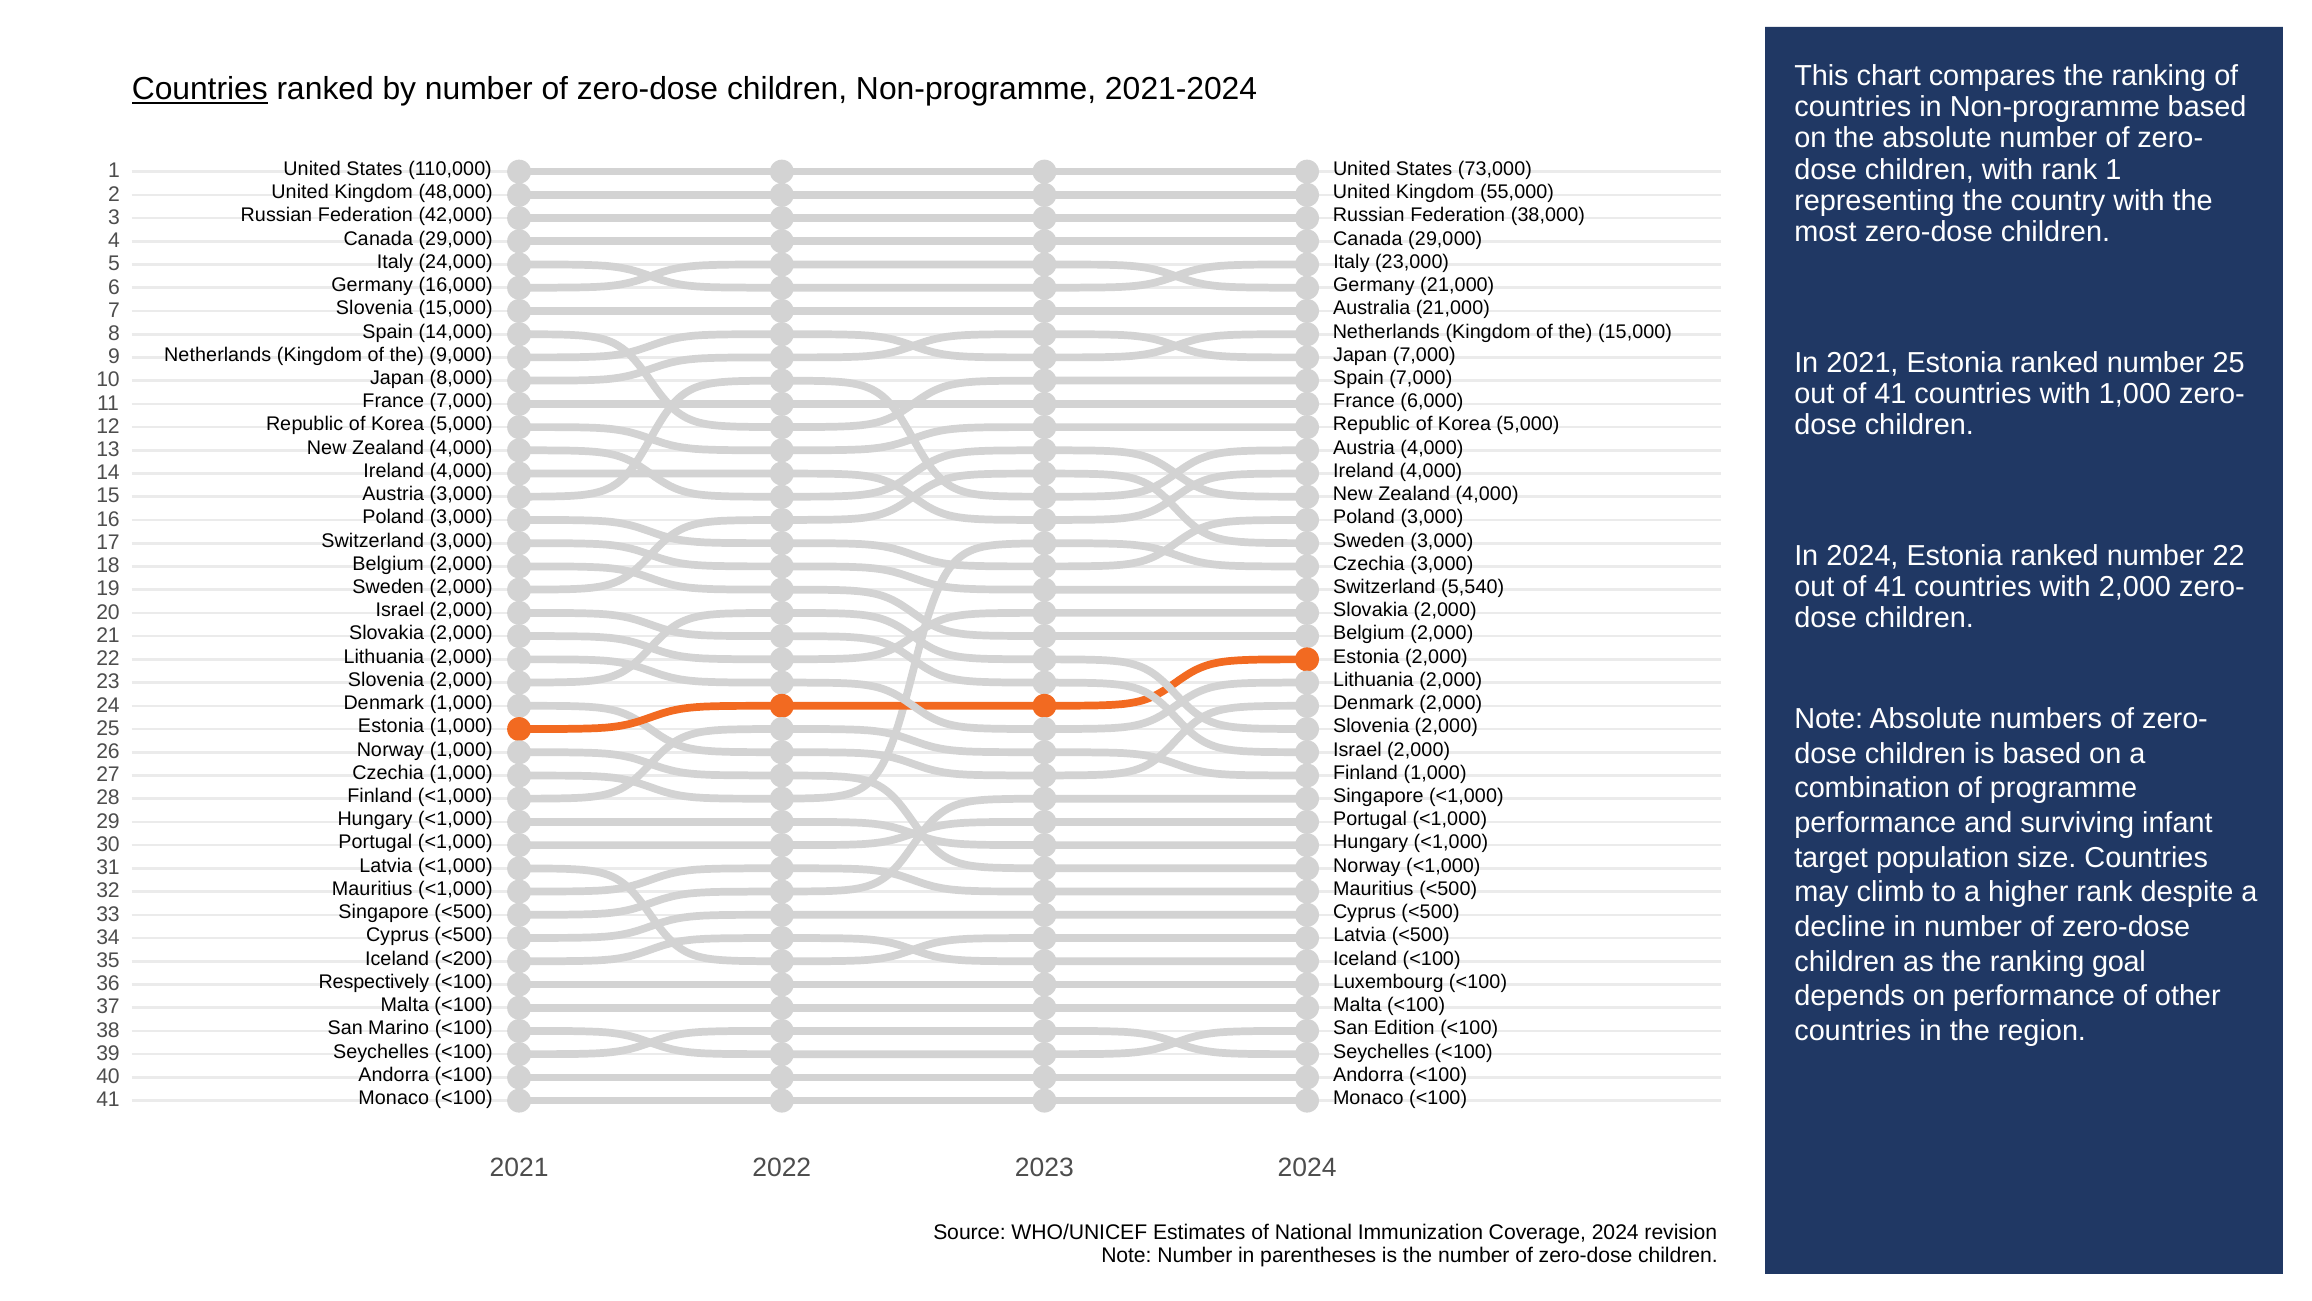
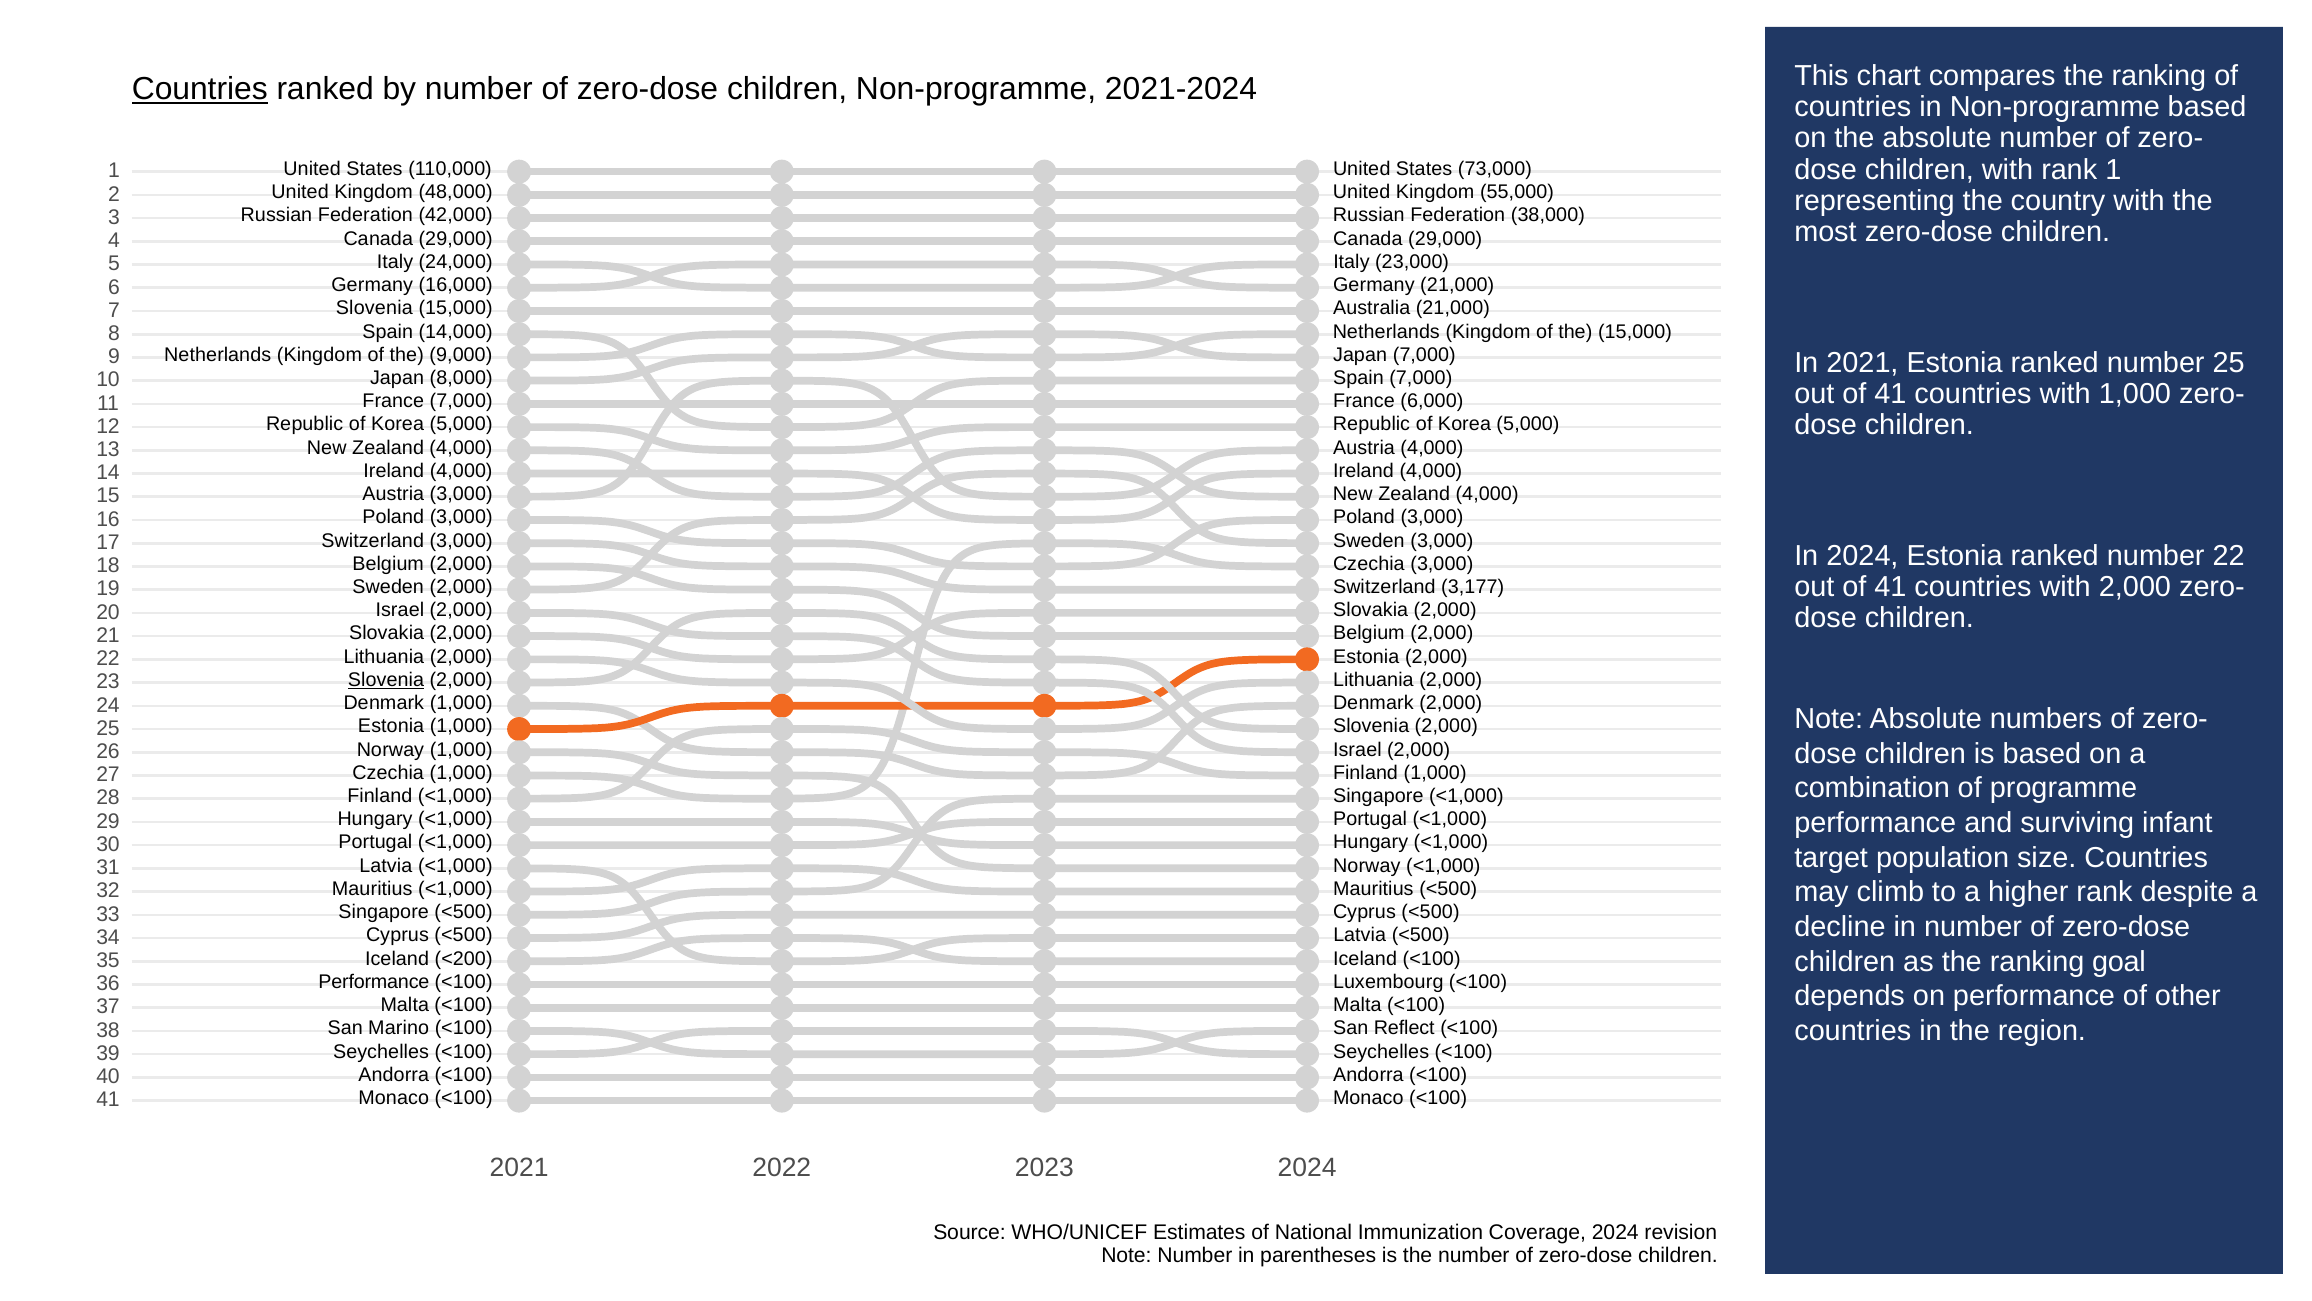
5,540: 5,540 -> 3,177
Slovenia at (386, 680) underline: none -> present
Respectively at (374, 981): Respectively -> Performance
Edition: Edition -> Reflect
